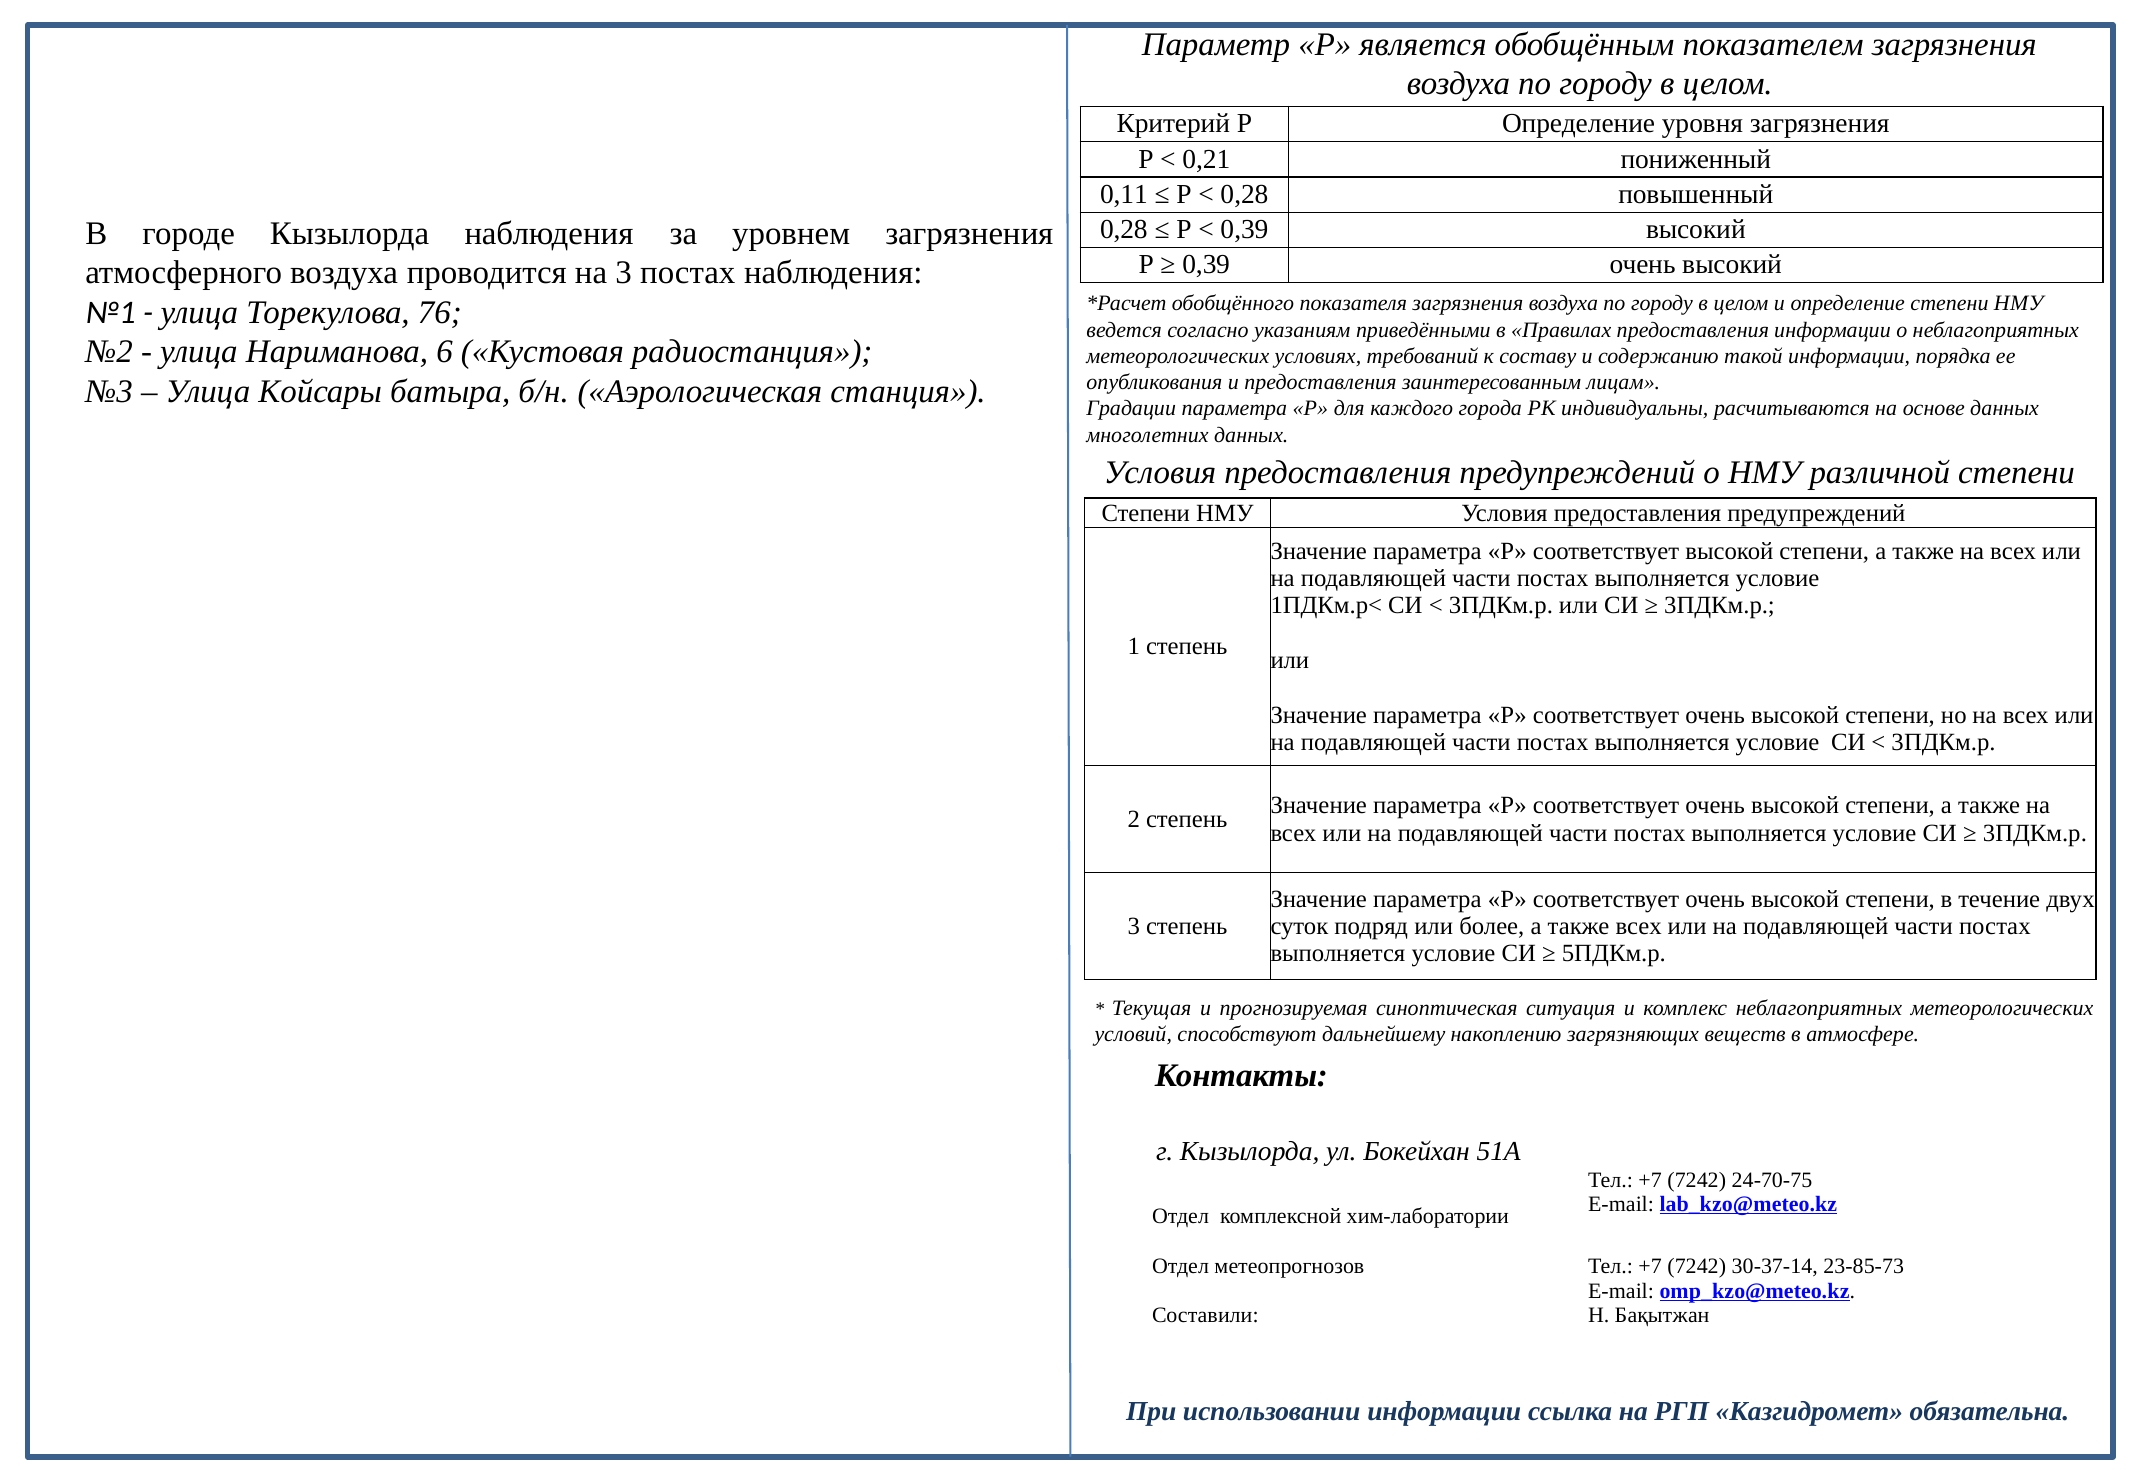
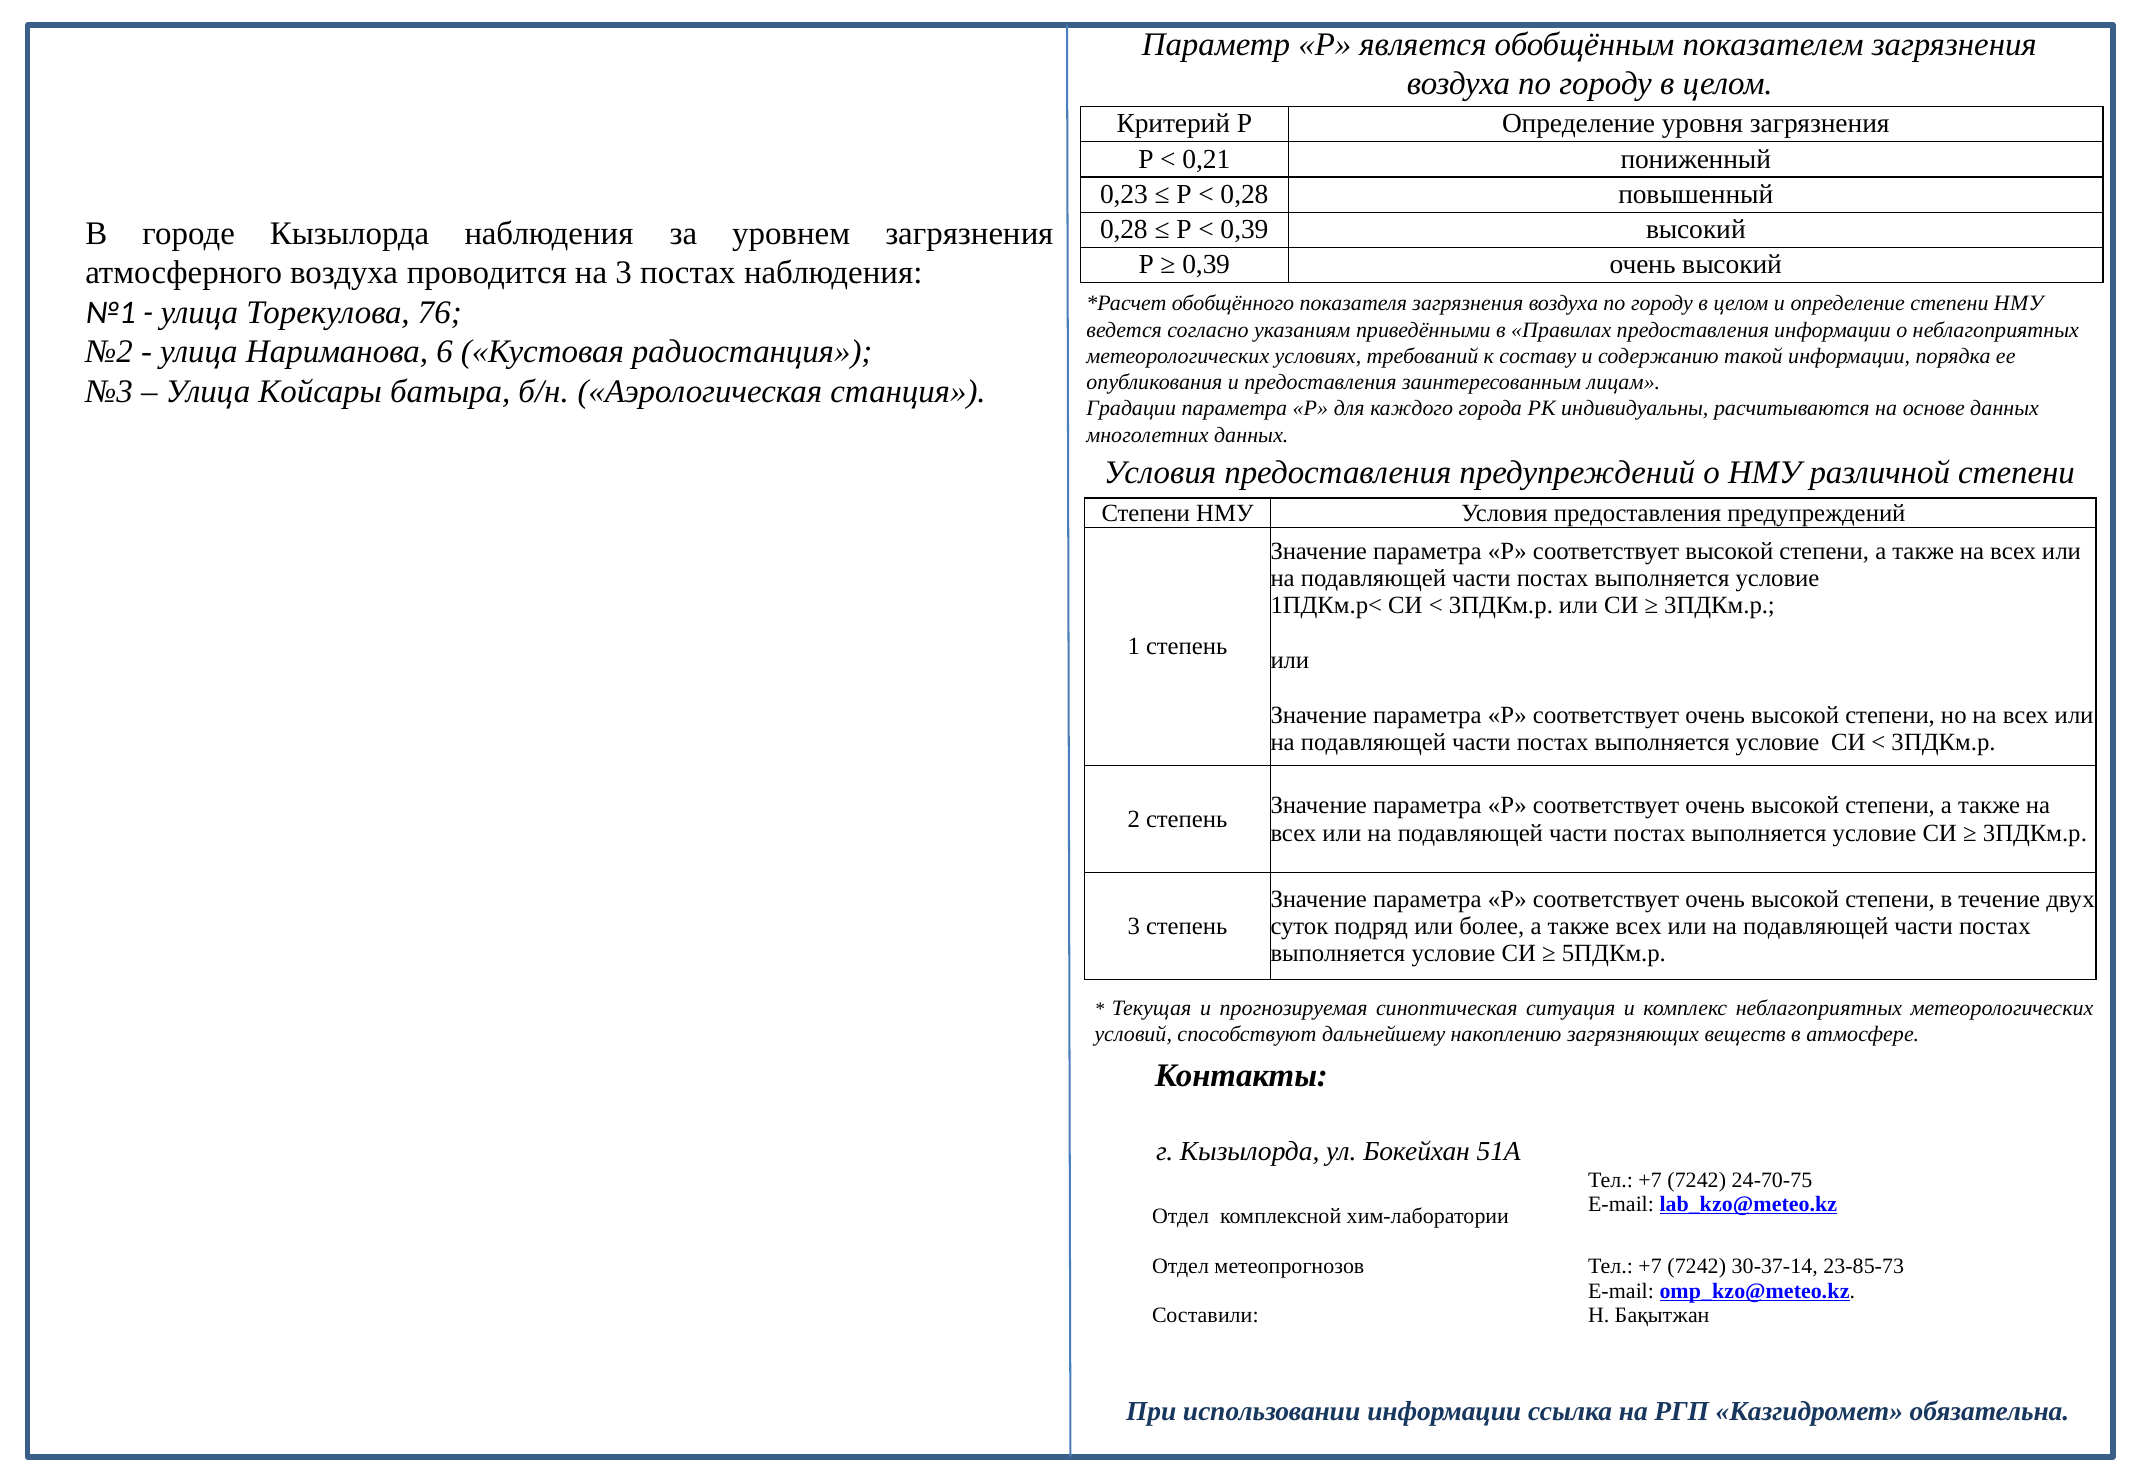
0,11: 0,11 -> 0,23
